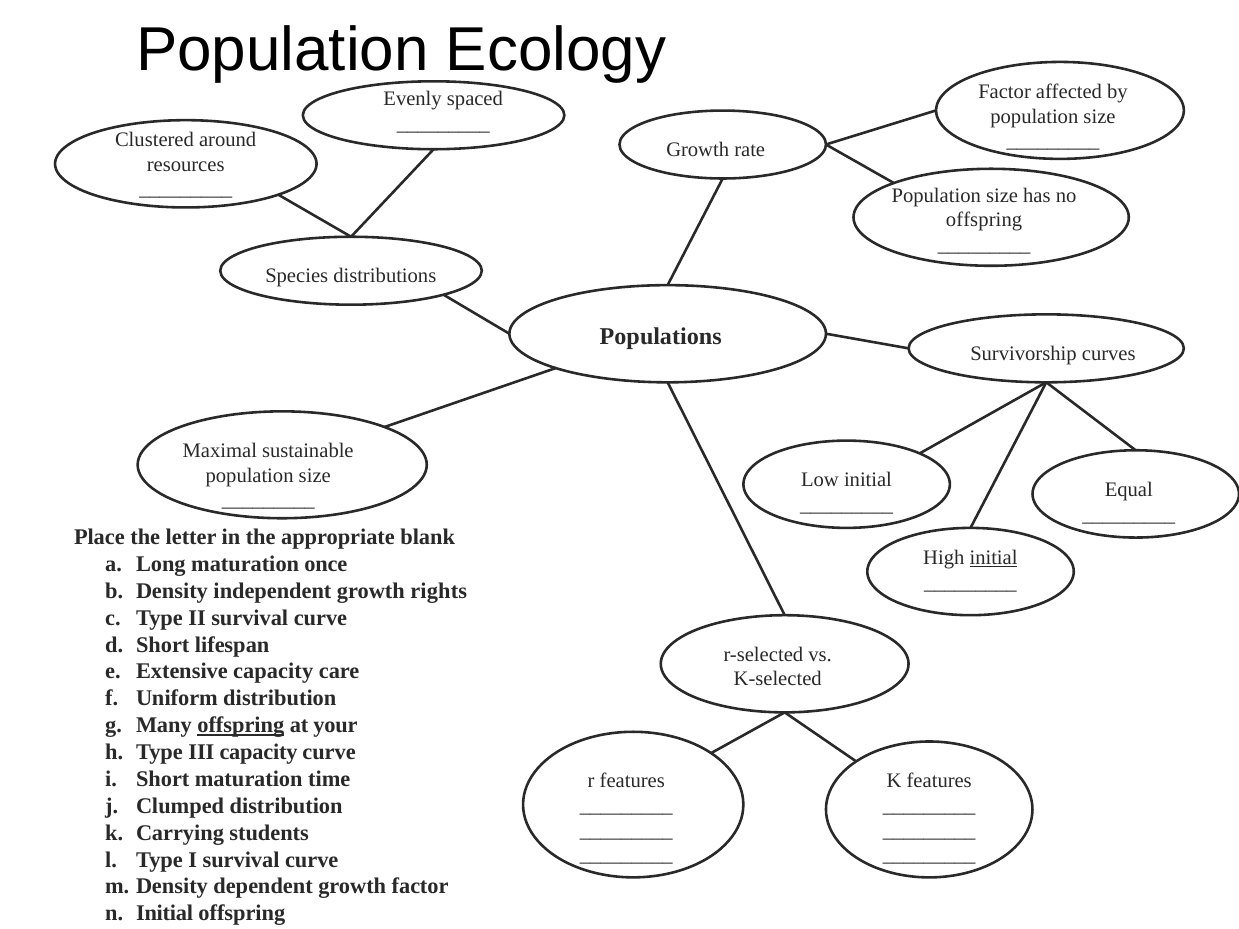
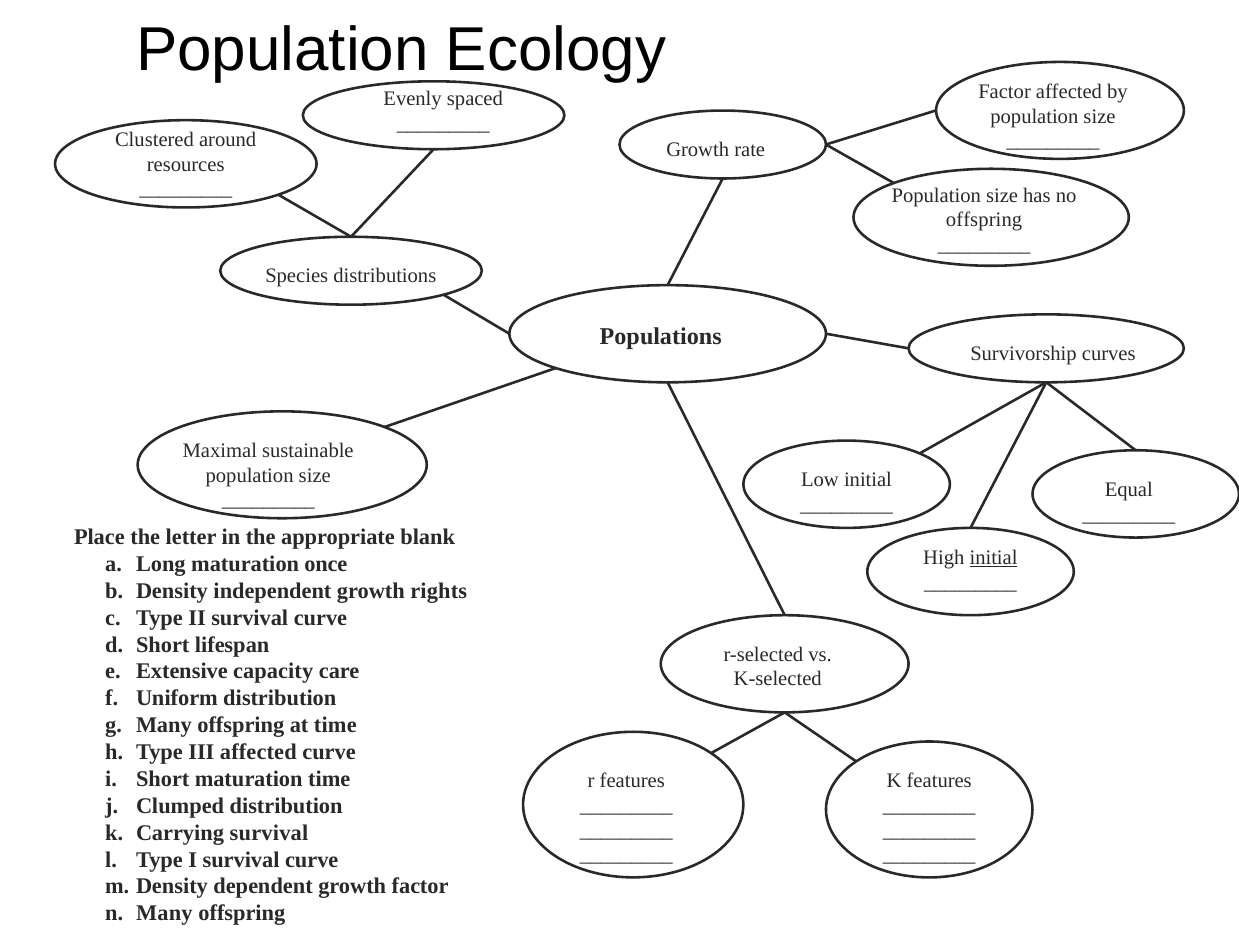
offspring at (241, 725) underline: present -> none
at your: your -> time
III capacity: capacity -> affected
Carrying students: students -> survival
Initial at (165, 914): Initial -> Many
